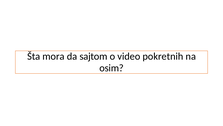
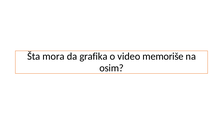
sajtom: sajtom -> grafika
pokretnih: pokretnih -> memoriše
